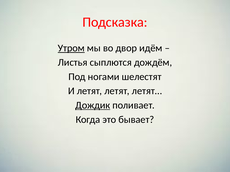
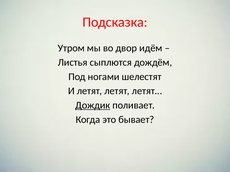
Утром underline: present -> none
